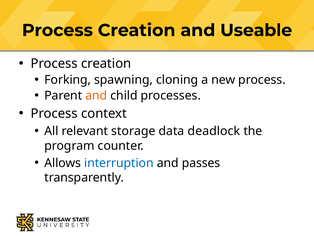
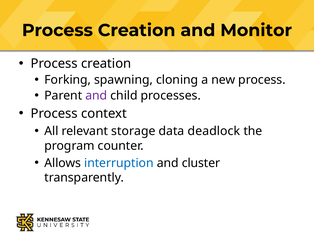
Useable: Useable -> Monitor
and at (96, 95) colour: orange -> purple
passes: passes -> cluster
